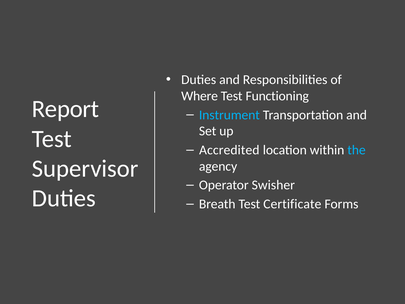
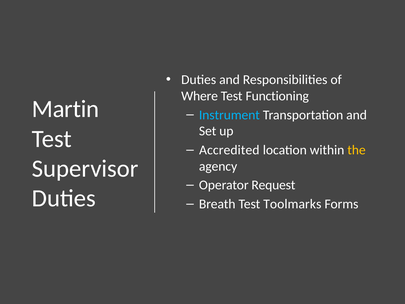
Report: Report -> Martin
the colour: light blue -> yellow
Swisher: Swisher -> Request
Certificate: Certificate -> Toolmarks
